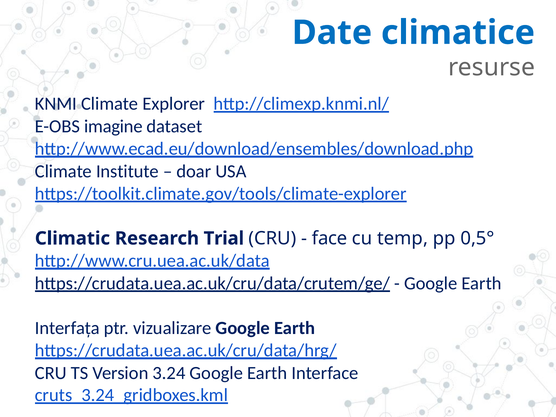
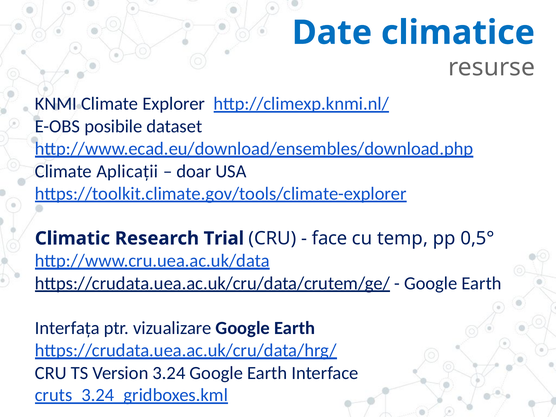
imagine: imagine -> posibile
Institute: Institute -> Aplicații
